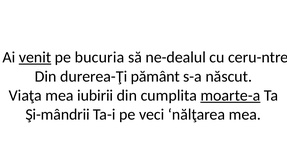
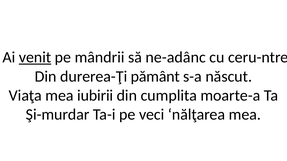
bucuria: bucuria -> mândrii
ne-dealul: ne-dealul -> ne-adânc
moarte-a underline: present -> none
Şi-mândrii: Şi-mândrii -> Şi-murdar
